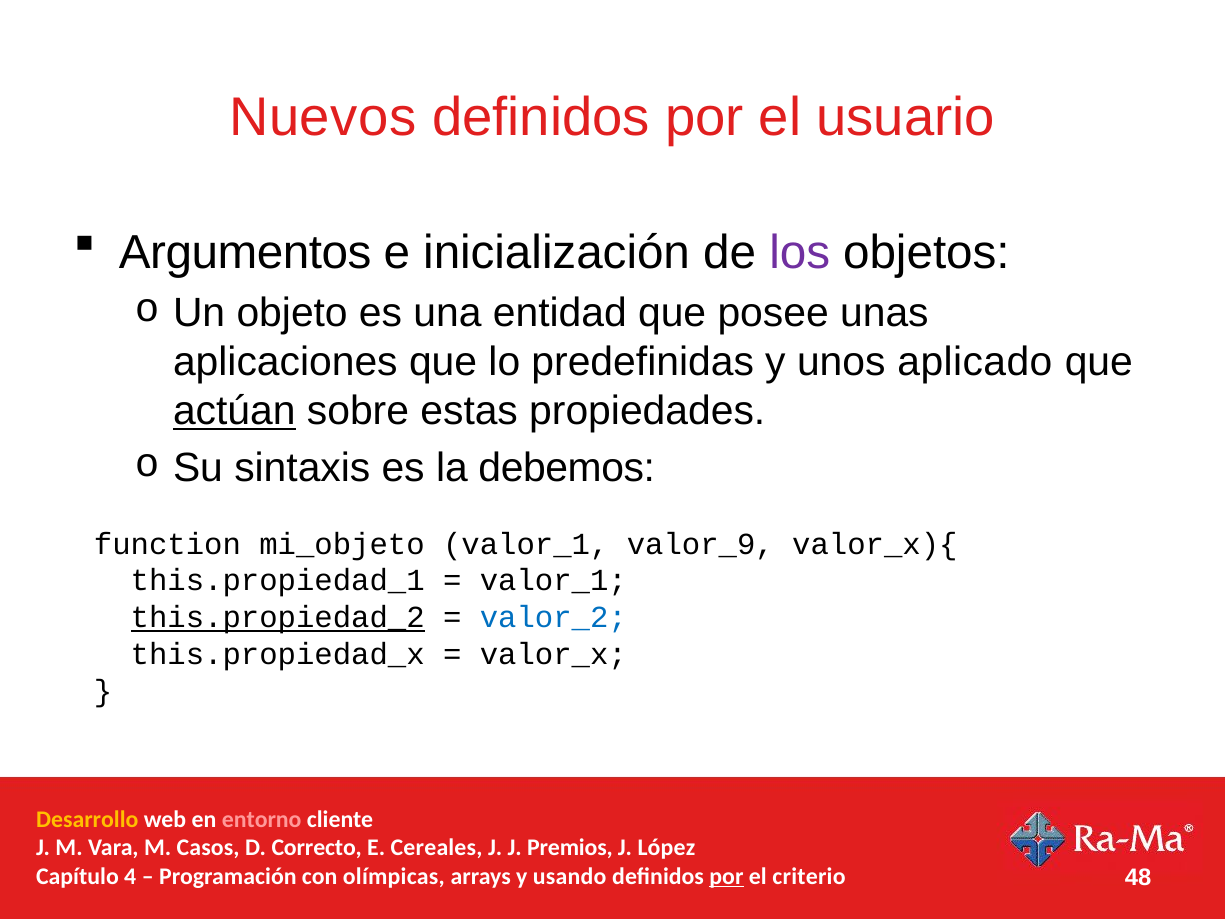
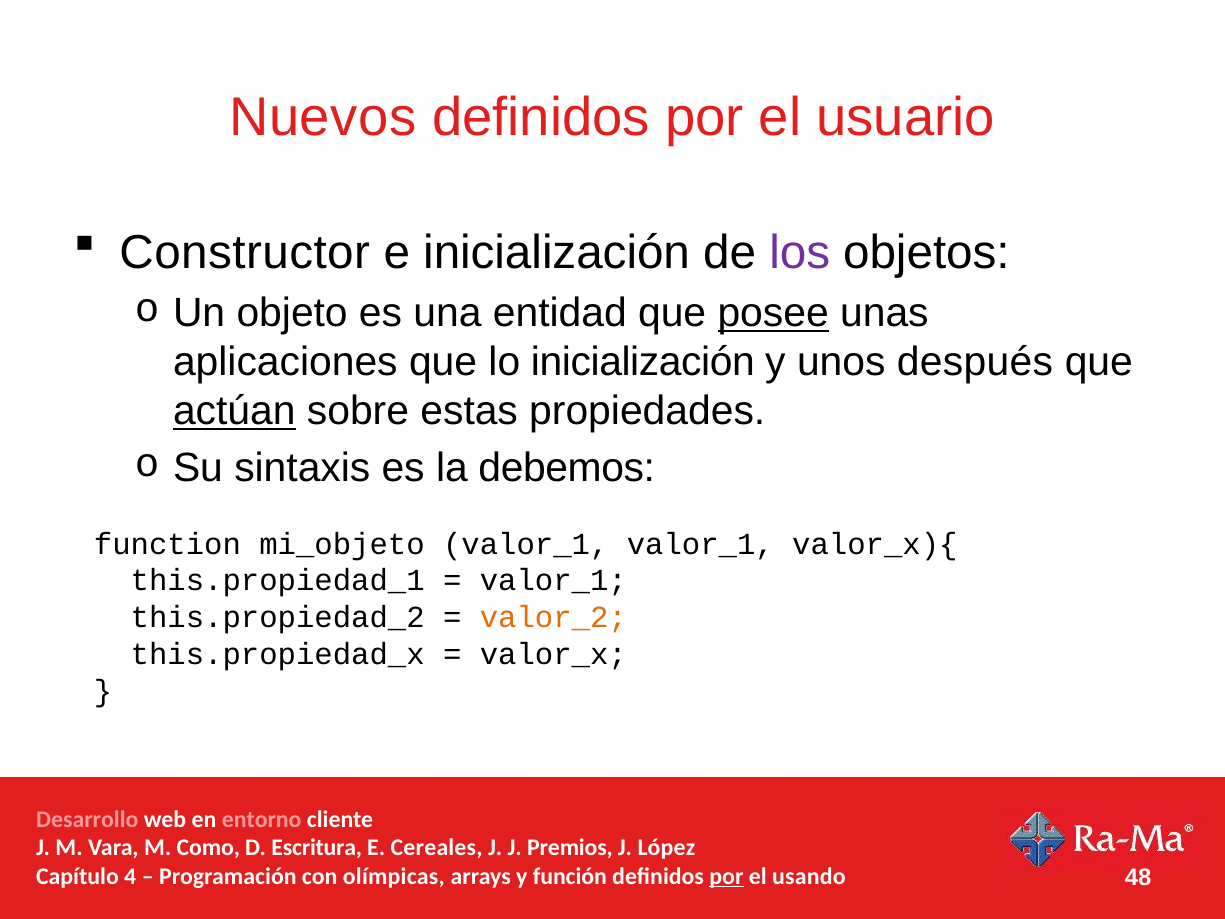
Argumentos: Argumentos -> Constructor
posee underline: none -> present
lo predefinidas: predefinidas -> inicialización
aplicado: aplicado -> después
valor_1 valor_9: valor_9 -> valor_1
this.propiedad_2 underline: present -> none
valor_2 colour: blue -> orange
Desarrollo colour: yellow -> pink
Casos: Casos -> Como
Correcto: Correcto -> Escritura
usando: usando -> función
criterio: criterio -> usando
